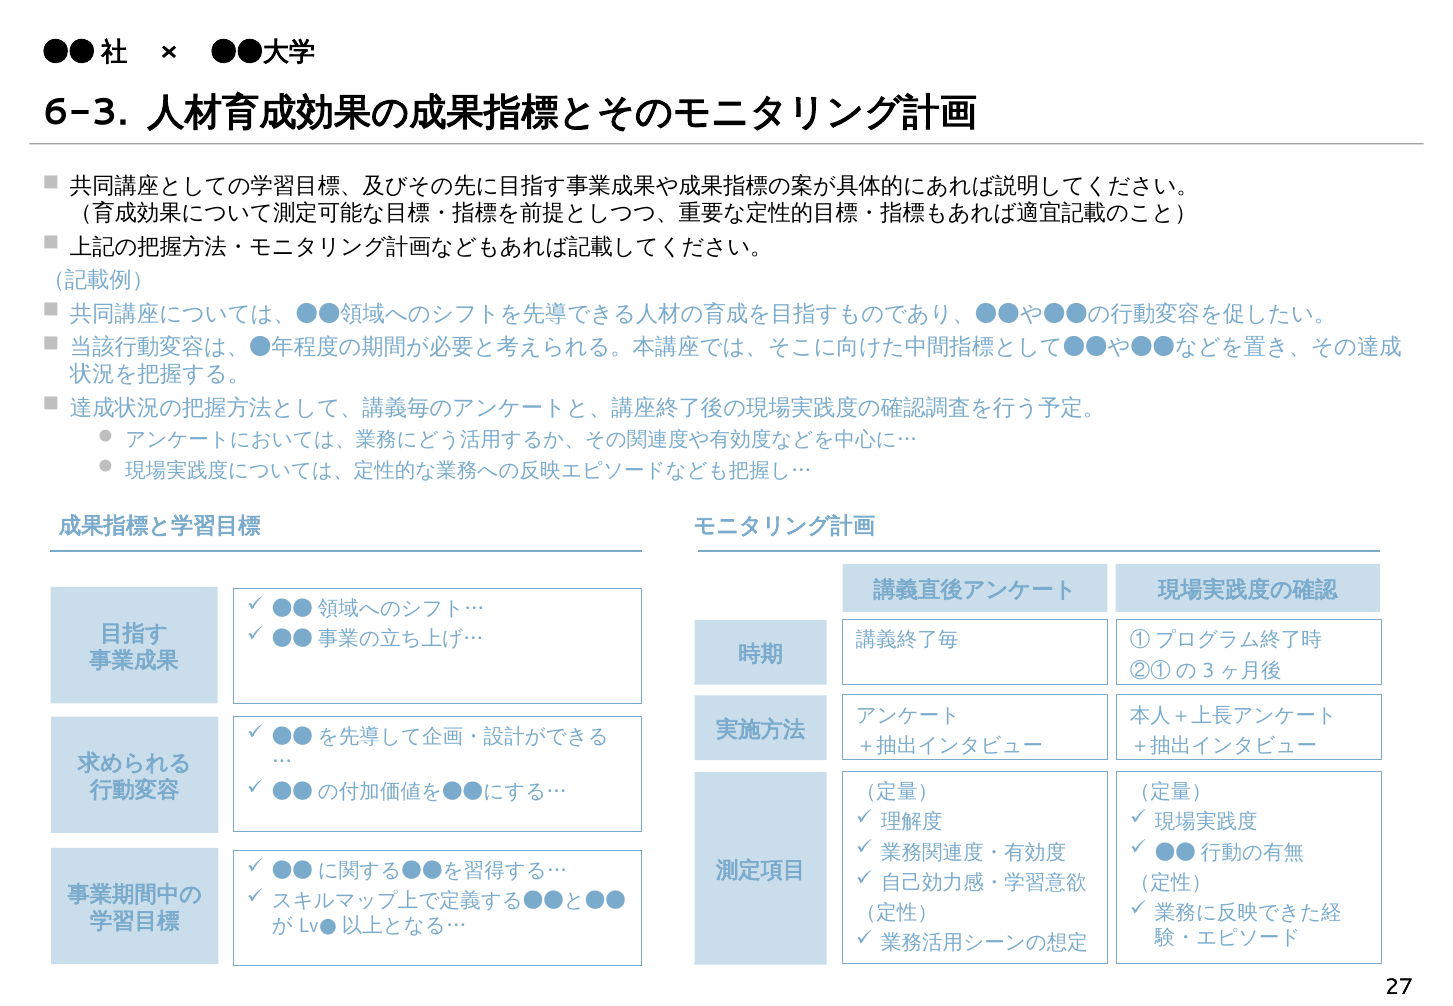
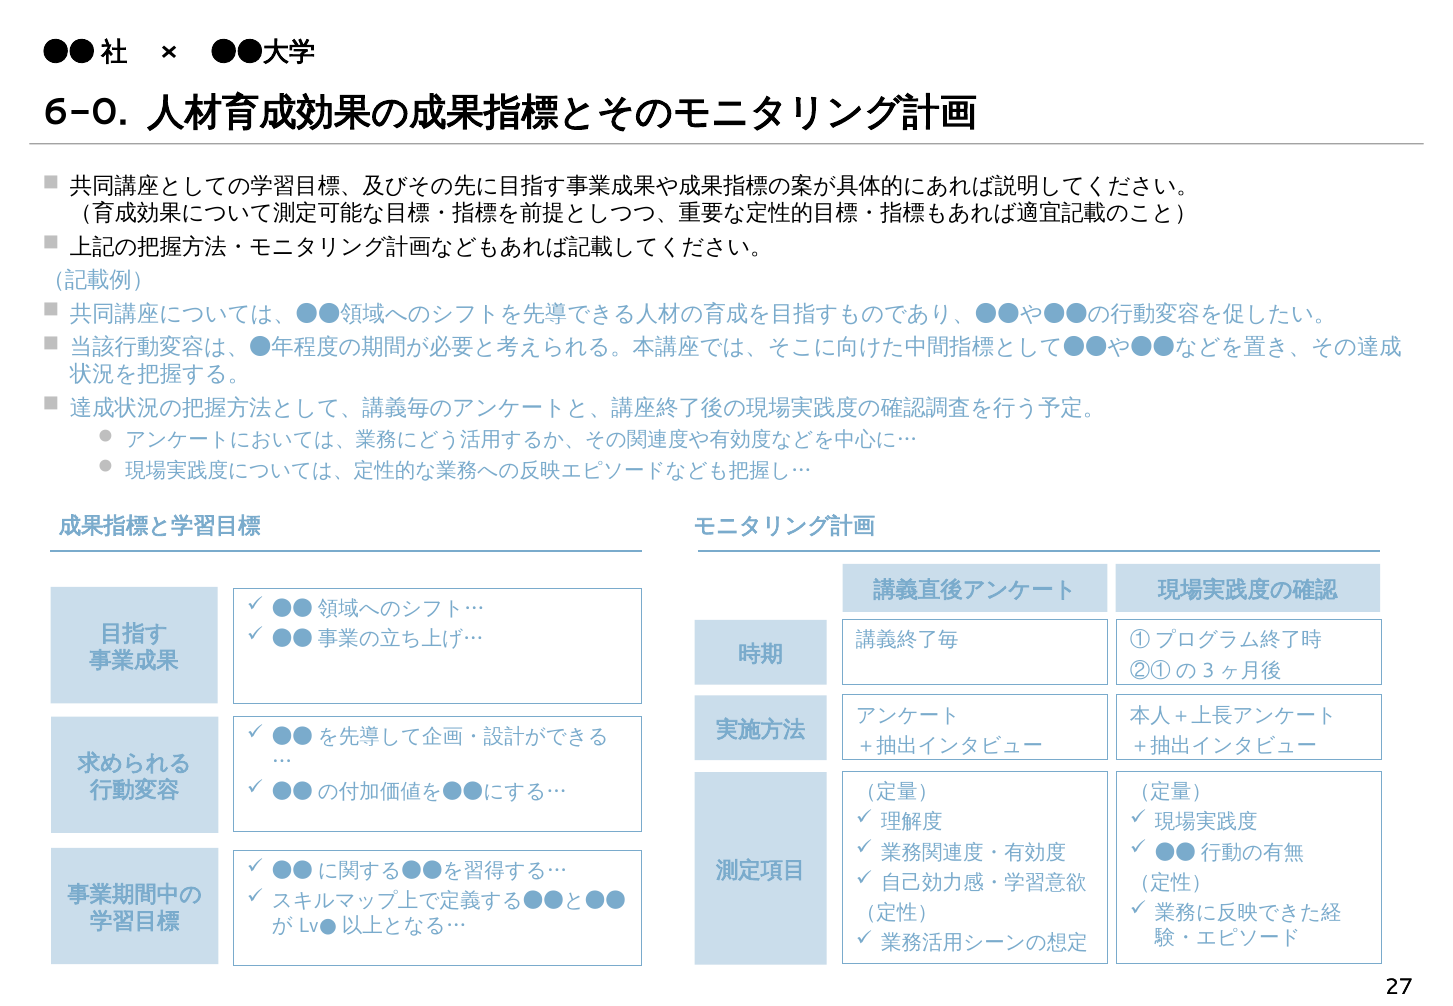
6-3: 6-3 -> 6-0
